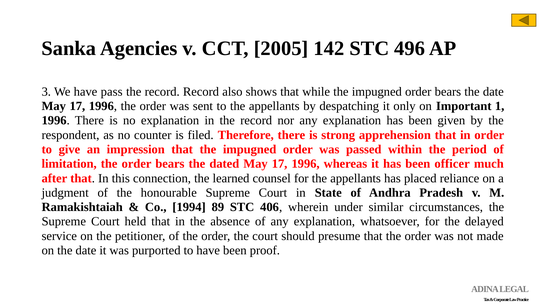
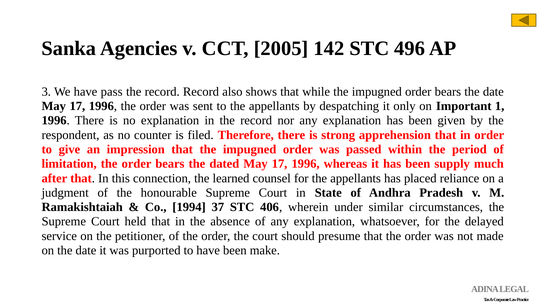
officer: officer -> supply
89: 89 -> 37
proof: proof -> make
